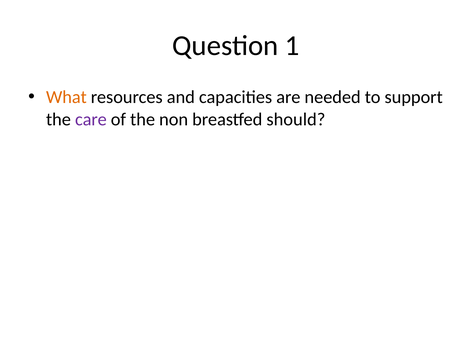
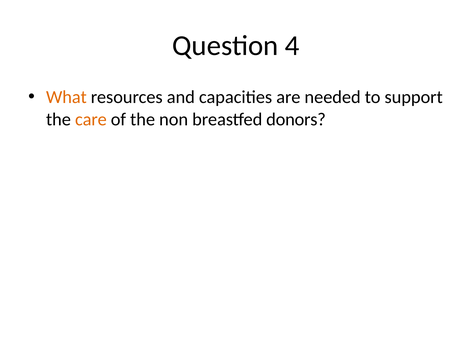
1: 1 -> 4
care colour: purple -> orange
should: should -> donors
